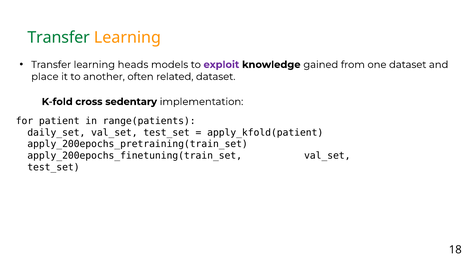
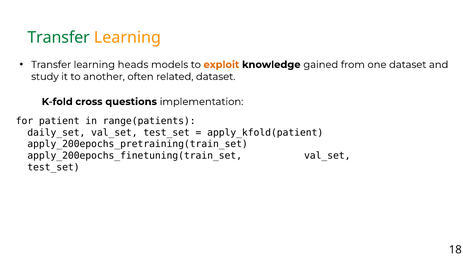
exploit colour: purple -> orange
place: place -> study
sedentary: sedentary -> questions
